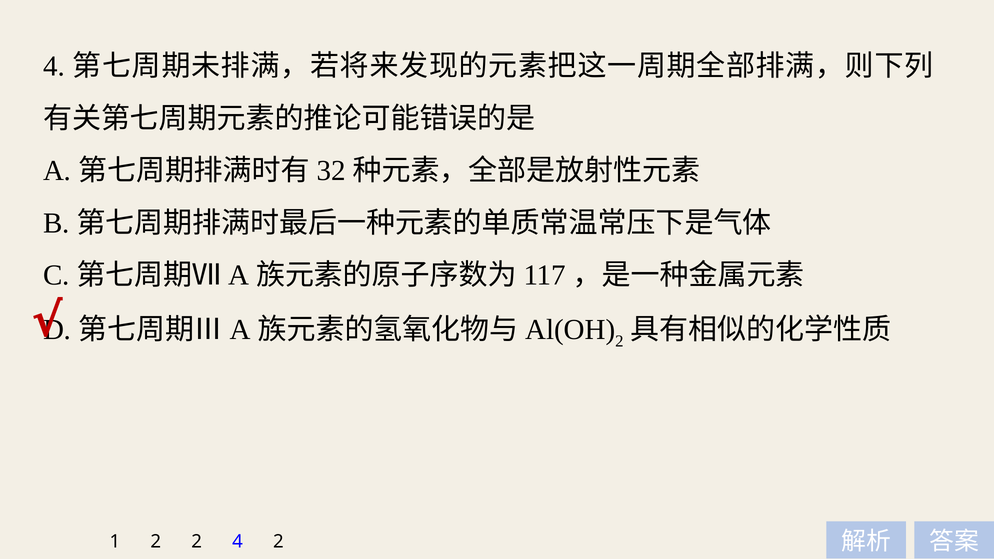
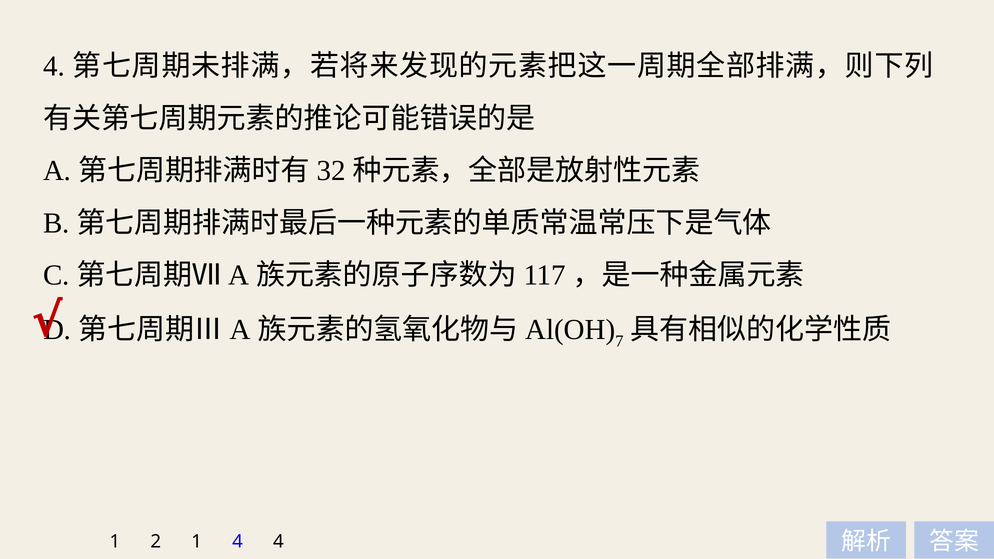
2 at (619, 341): 2 -> 7
2 2: 2 -> 1
4 2: 2 -> 4
